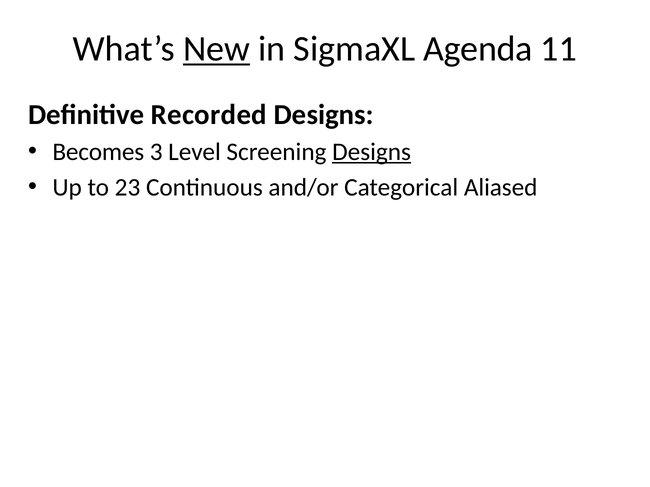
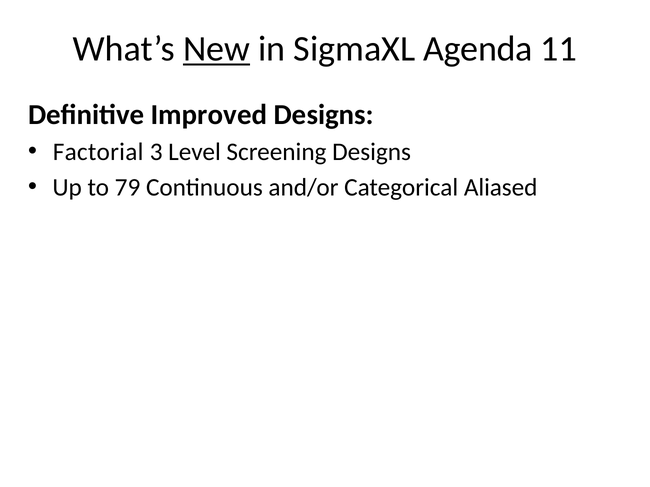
Recorded: Recorded -> Improved
Becomes: Becomes -> Factorial
Designs at (372, 152) underline: present -> none
23: 23 -> 79
